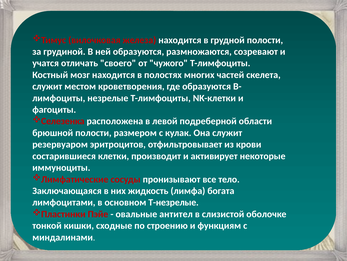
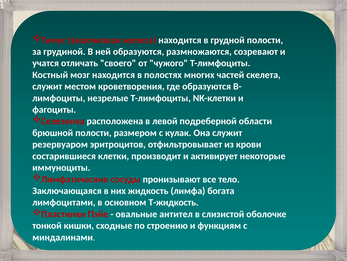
Т-незрелые: Т-незрелые -> Т-жидкость
